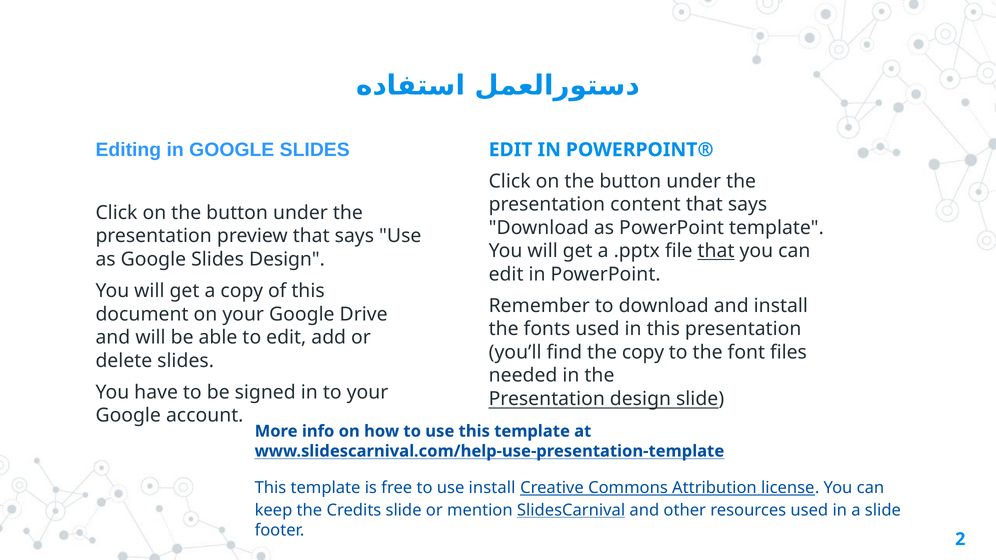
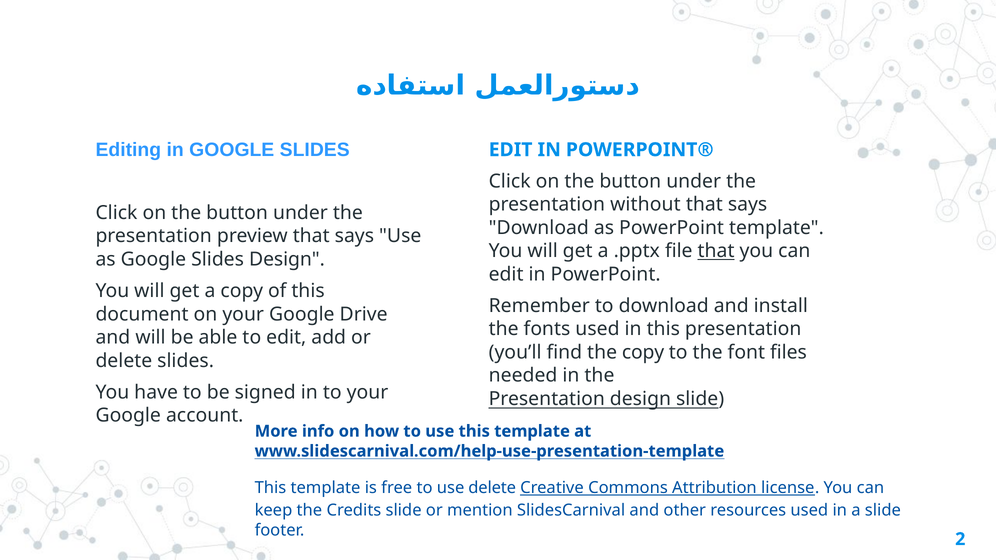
content: content -> without
use install: install -> delete
SlidesCarnival underline: present -> none
